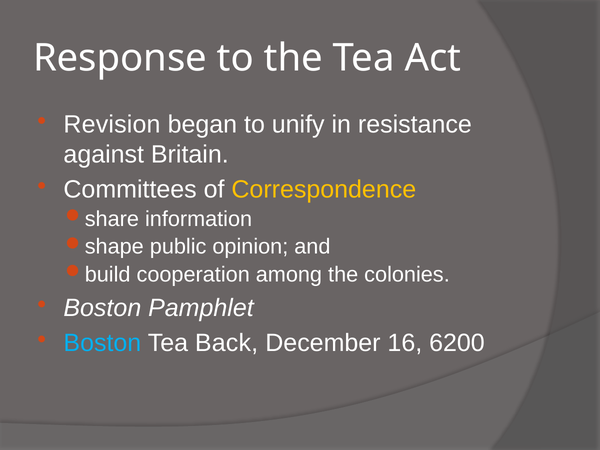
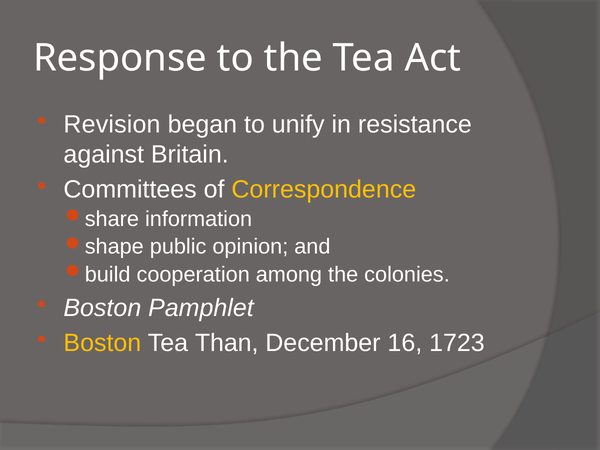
Boston at (102, 343) colour: light blue -> yellow
Back: Back -> Than
6200: 6200 -> 1723
